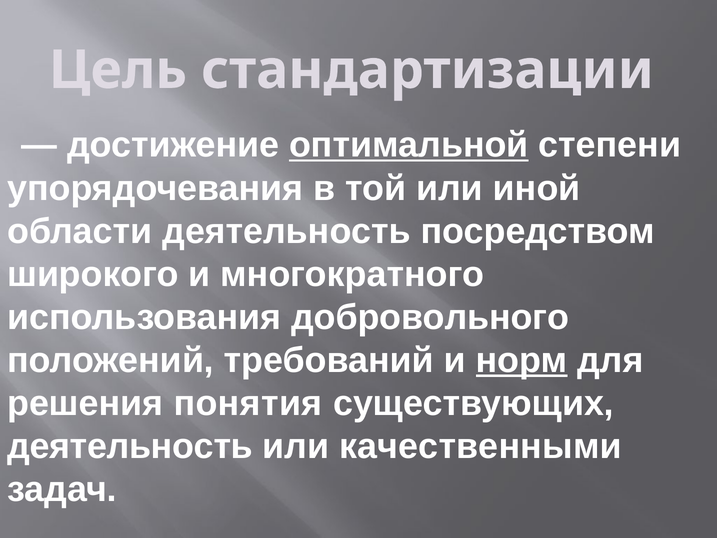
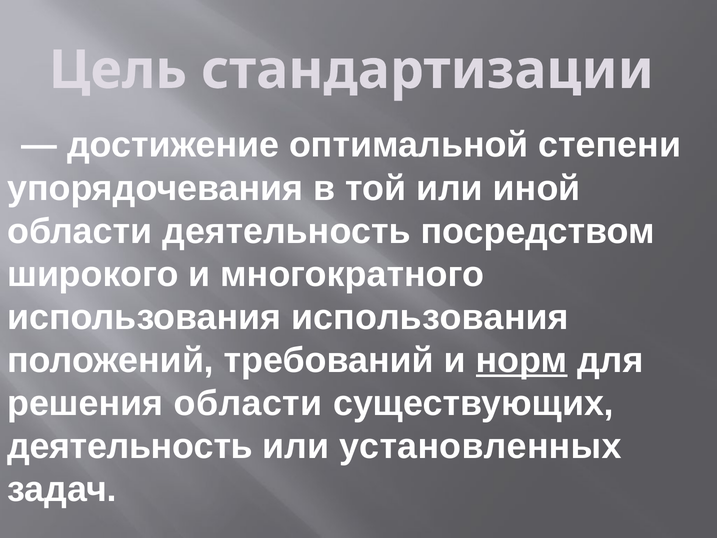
оптимальной underline: present -> none
использования добровольного: добровольного -> использования
решения понятия: понятия -> области
качественными: качественными -> установленных
